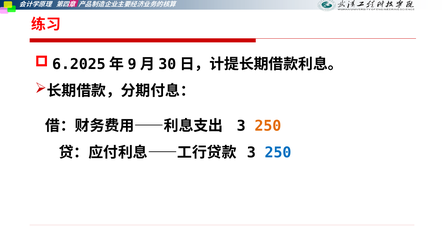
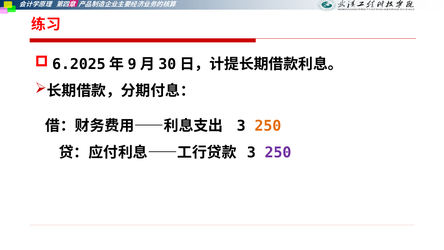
250 at (278, 152) colour: blue -> purple
